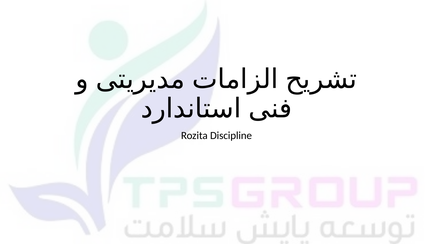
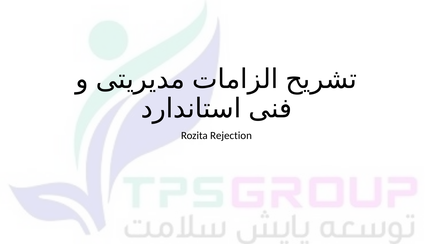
Discipline: Discipline -> Rejection
